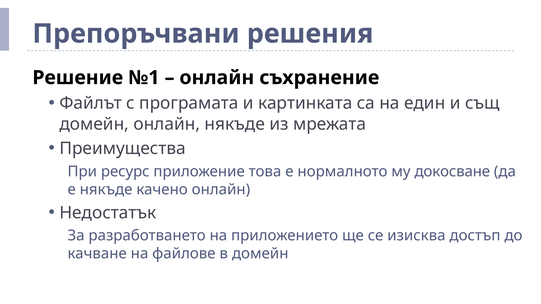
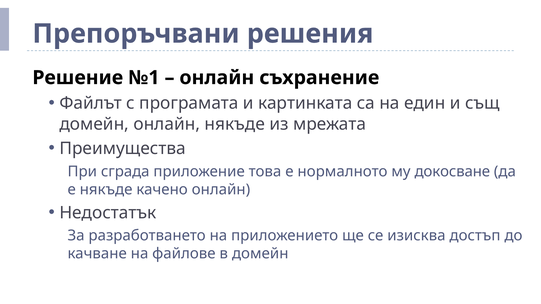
ресурс: ресурс -> сграда
